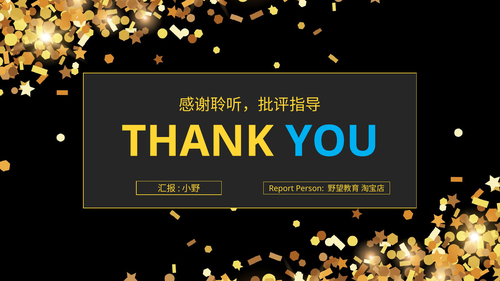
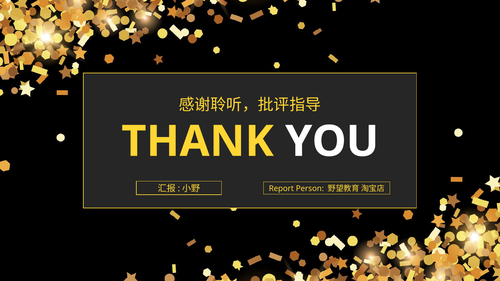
YOU colour: light blue -> white
